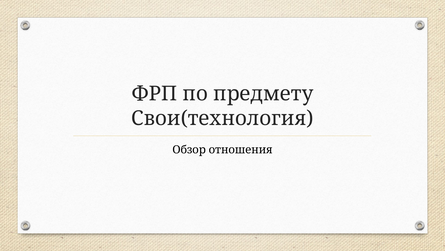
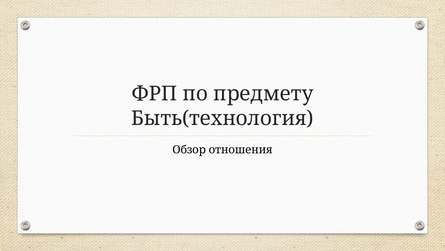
Свои(технология: Свои(технология -> Быть(технология
